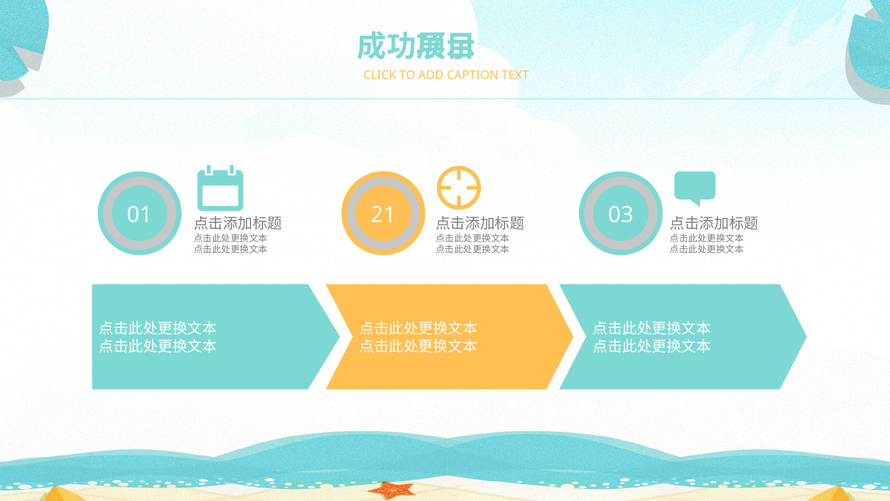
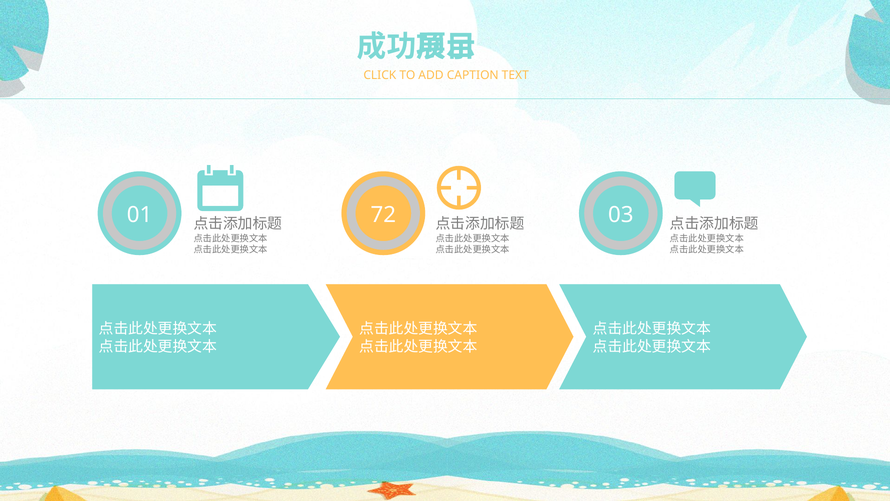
21: 21 -> 72
